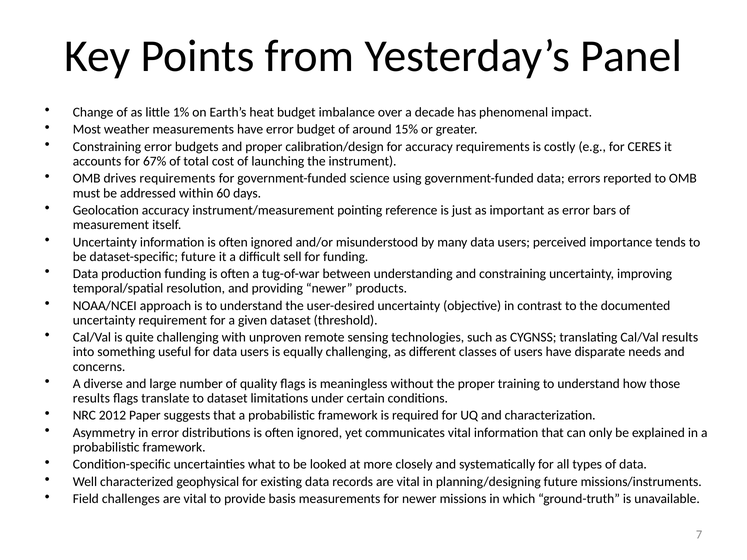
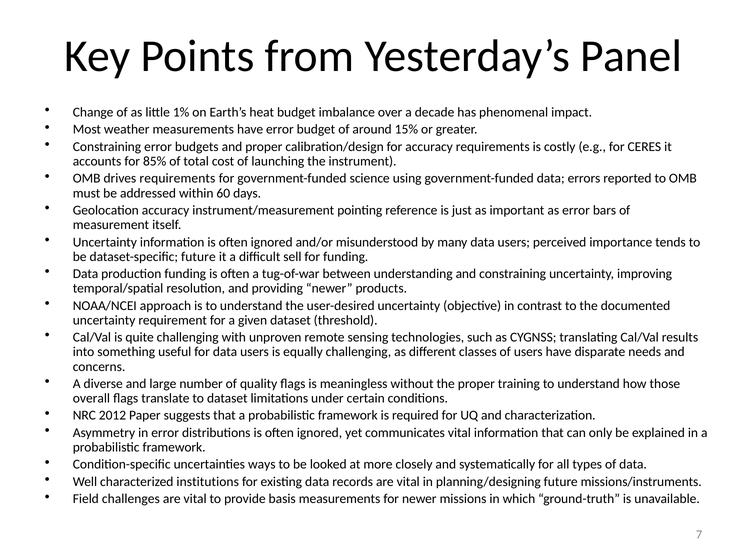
67%: 67% -> 85%
results at (91, 399): results -> overall
what: what -> ways
geophysical: geophysical -> institutions
